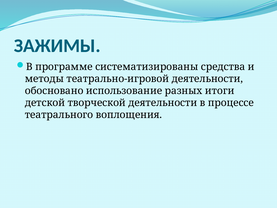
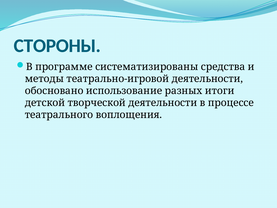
ЗАЖИМЫ: ЗАЖИМЫ -> СТОРОНЫ
